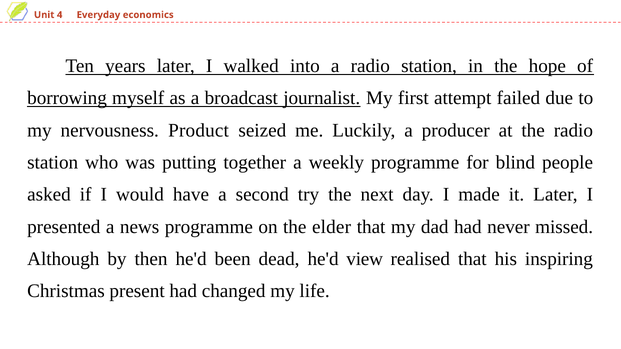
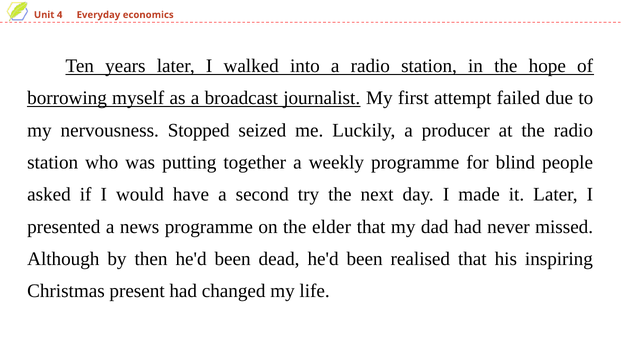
Product: Product -> Stopped
dead he'd view: view -> been
